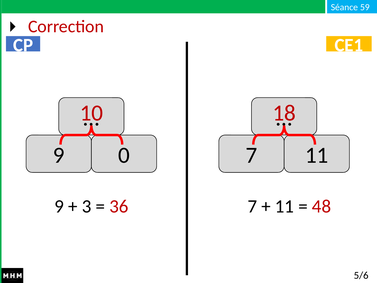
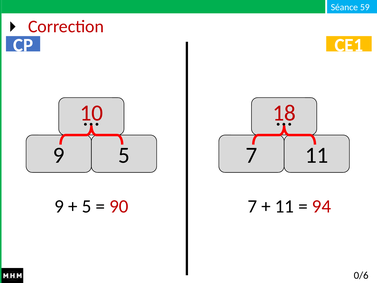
9 0: 0 -> 5
3 at (87, 206): 3 -> 5
36: 36 -> 90
48: 48 -> 94
5/6: 5/6 -> 0/6
